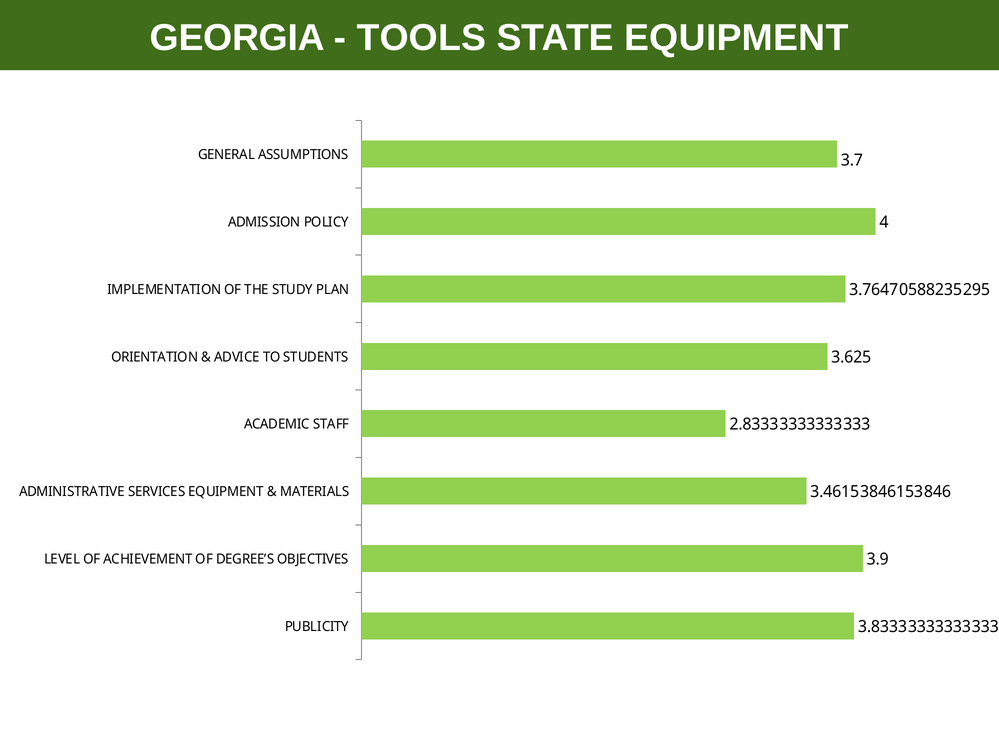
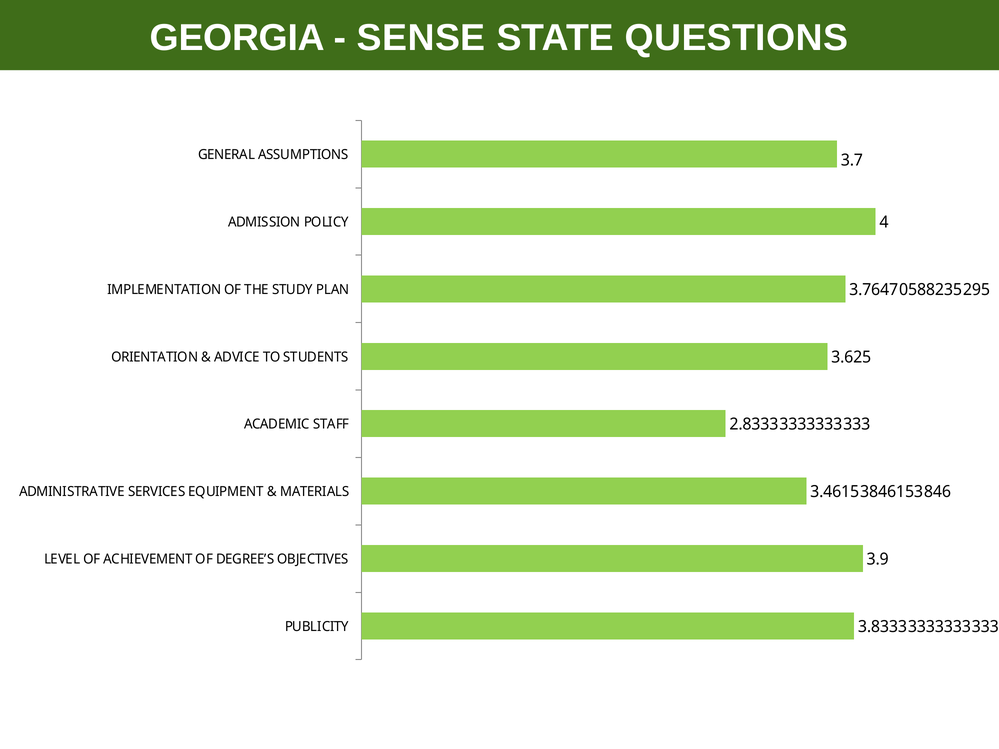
TOOLS: TOOLS -> SENSE
STATE EQUIPMENT: EQUIPMENT -> QUESTIONS
